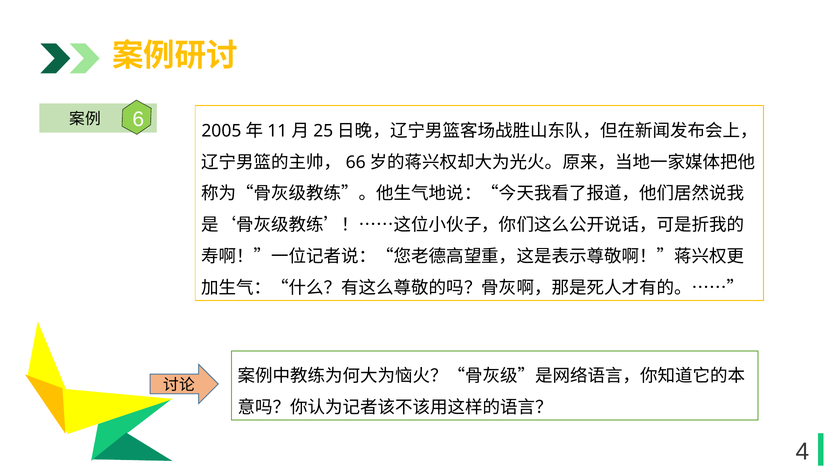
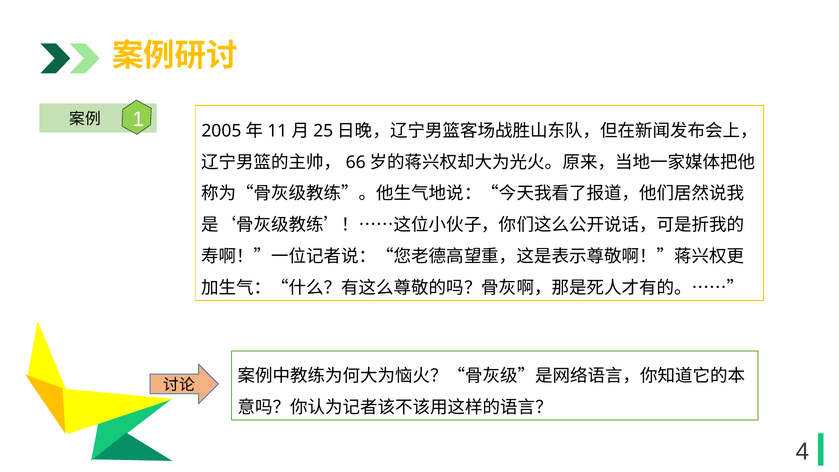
6 at (138, 119): 6 -> 1
